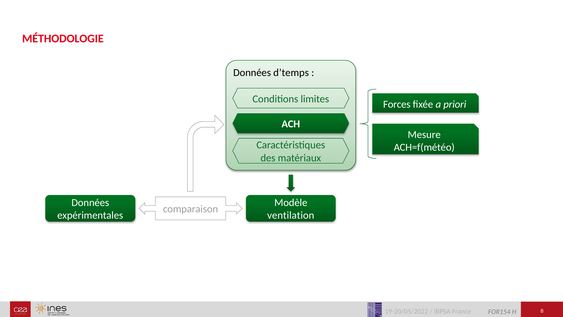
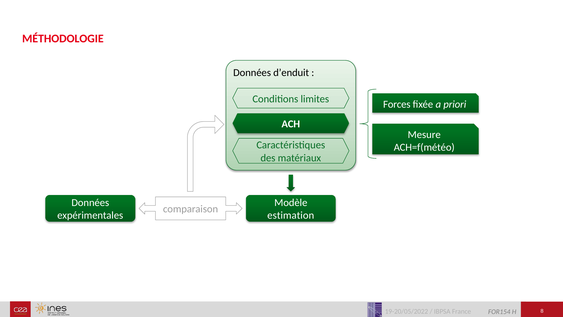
d’temps: d’temps -> d’enduit
ventilation: ventilation -> estimation
